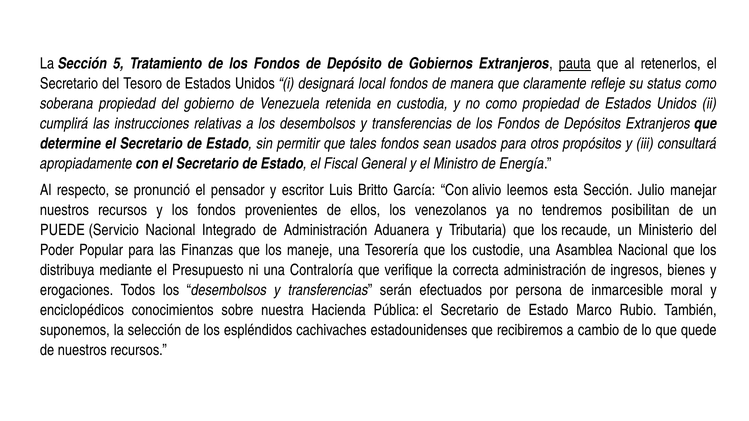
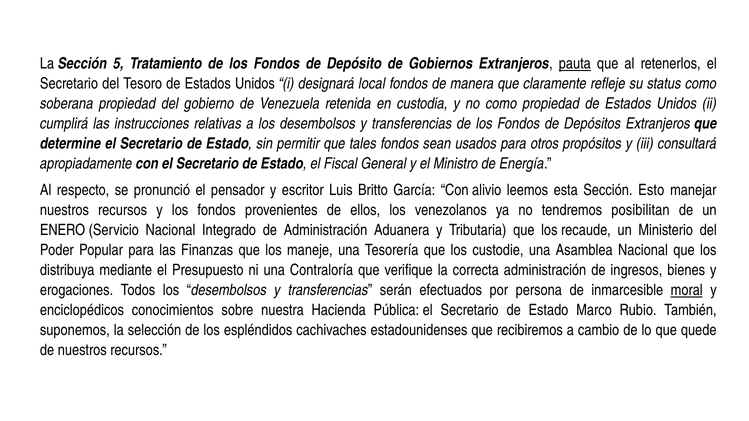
Julio: Julio -> Esto
PUEDE: PUEDE -> ENERO
moral underline: none -> present
